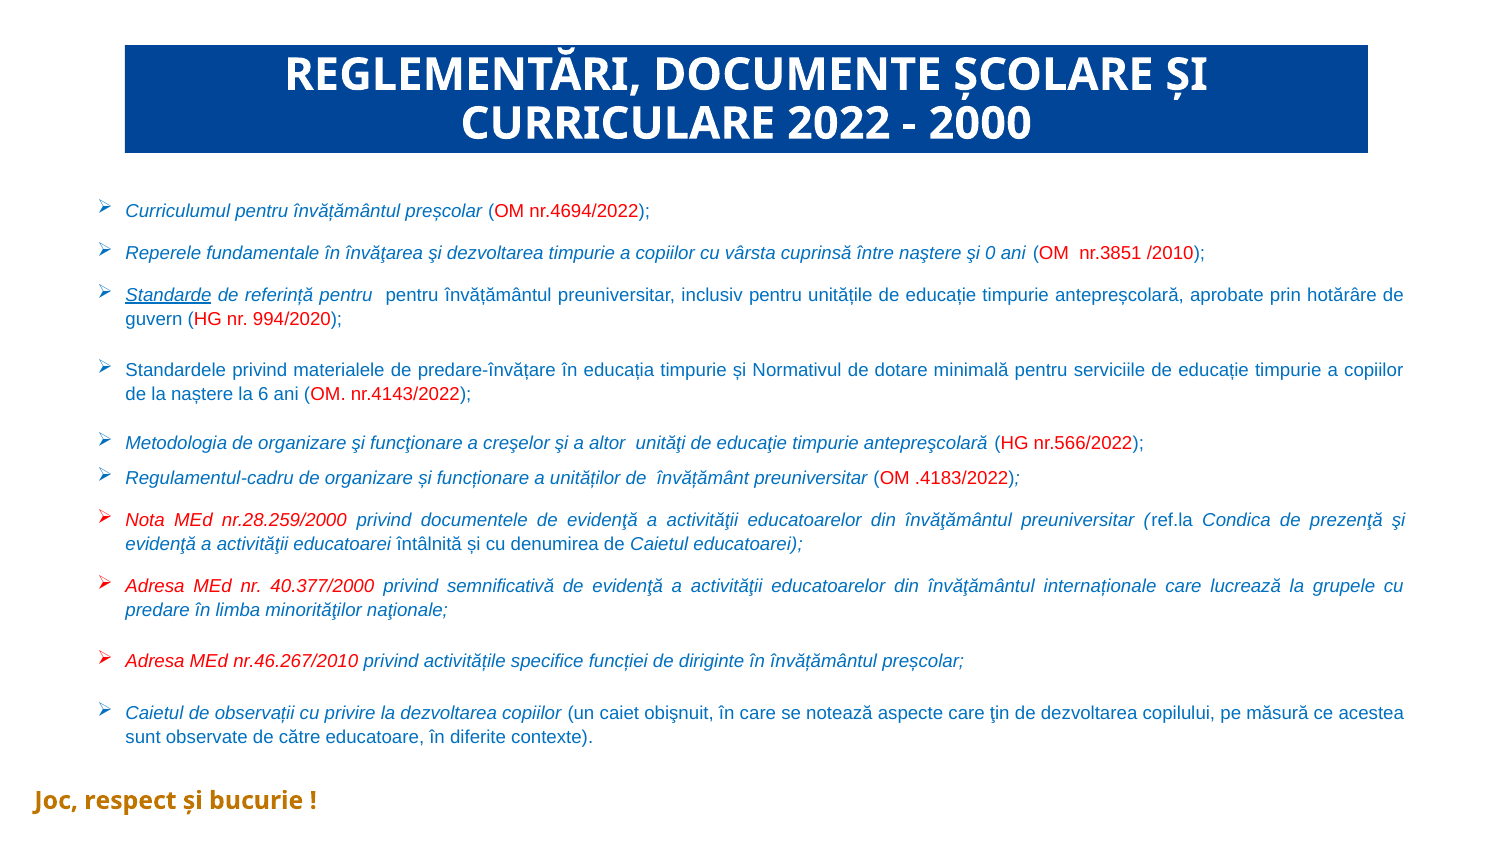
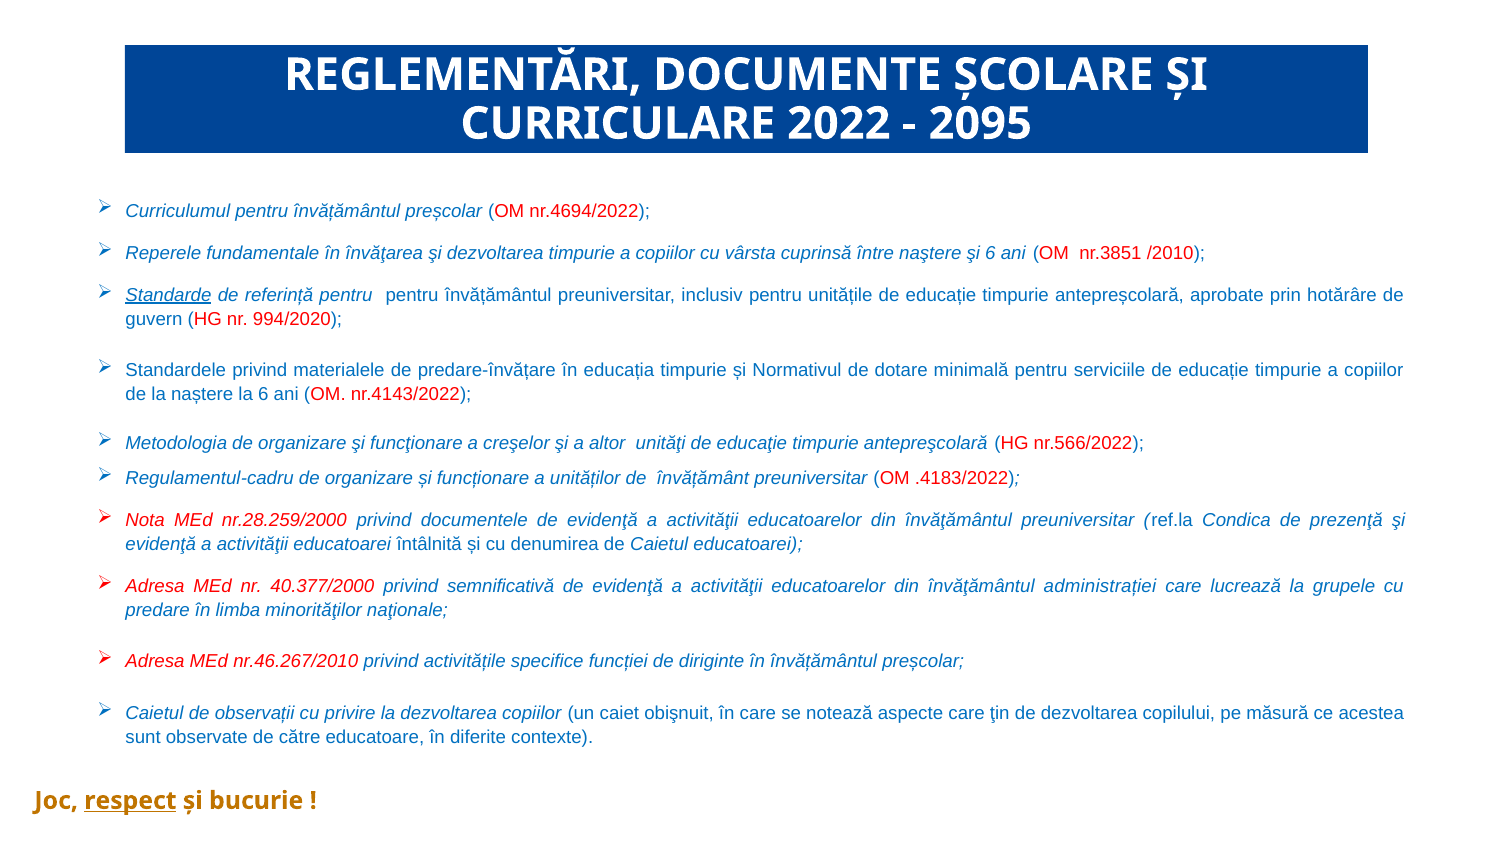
2000: 2000 -> 2095
şi 0: 0 -> 6
internaționale: internaționale -> administrației
respect underline: none -> present
